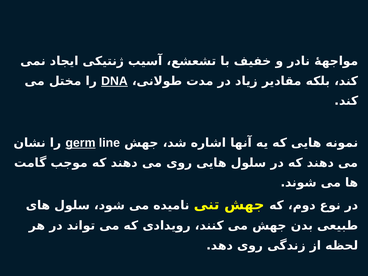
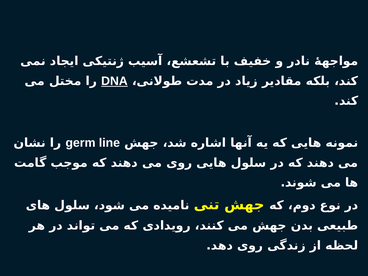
germ underline: present -> none
